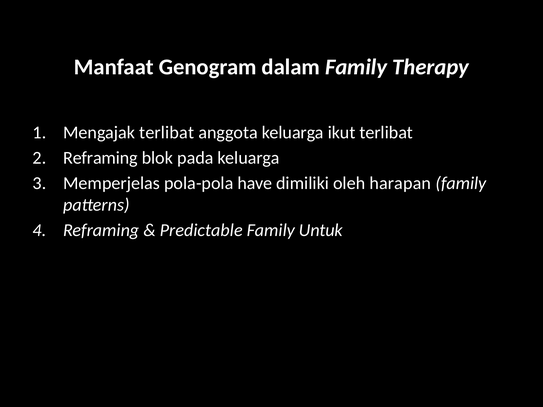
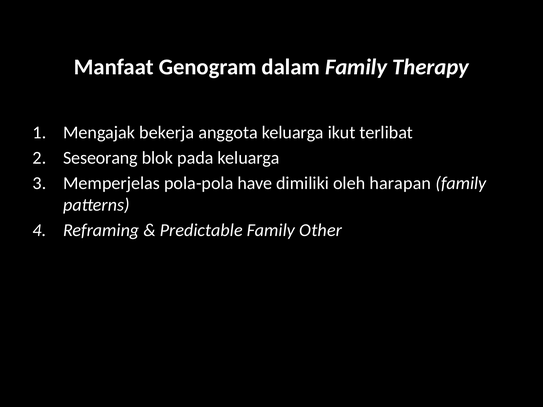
Mengajak terlibat: terlibat -> bekerja
Reframing at (100, 158): Reframing -> Seseorang
Untuk: Untuk -> Other
